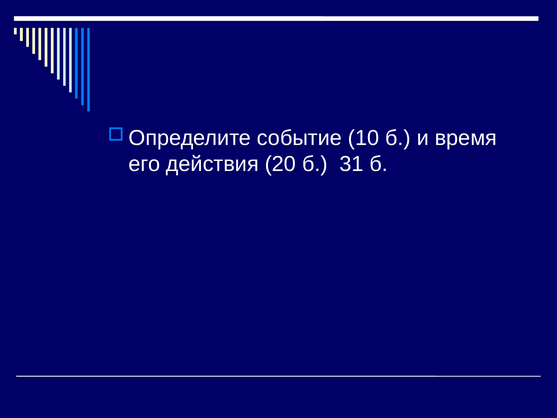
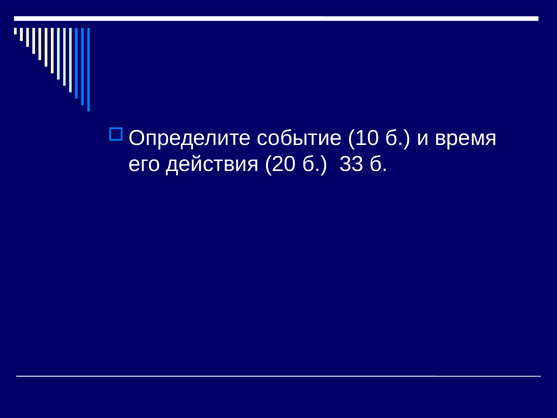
31: 31 -> 33
